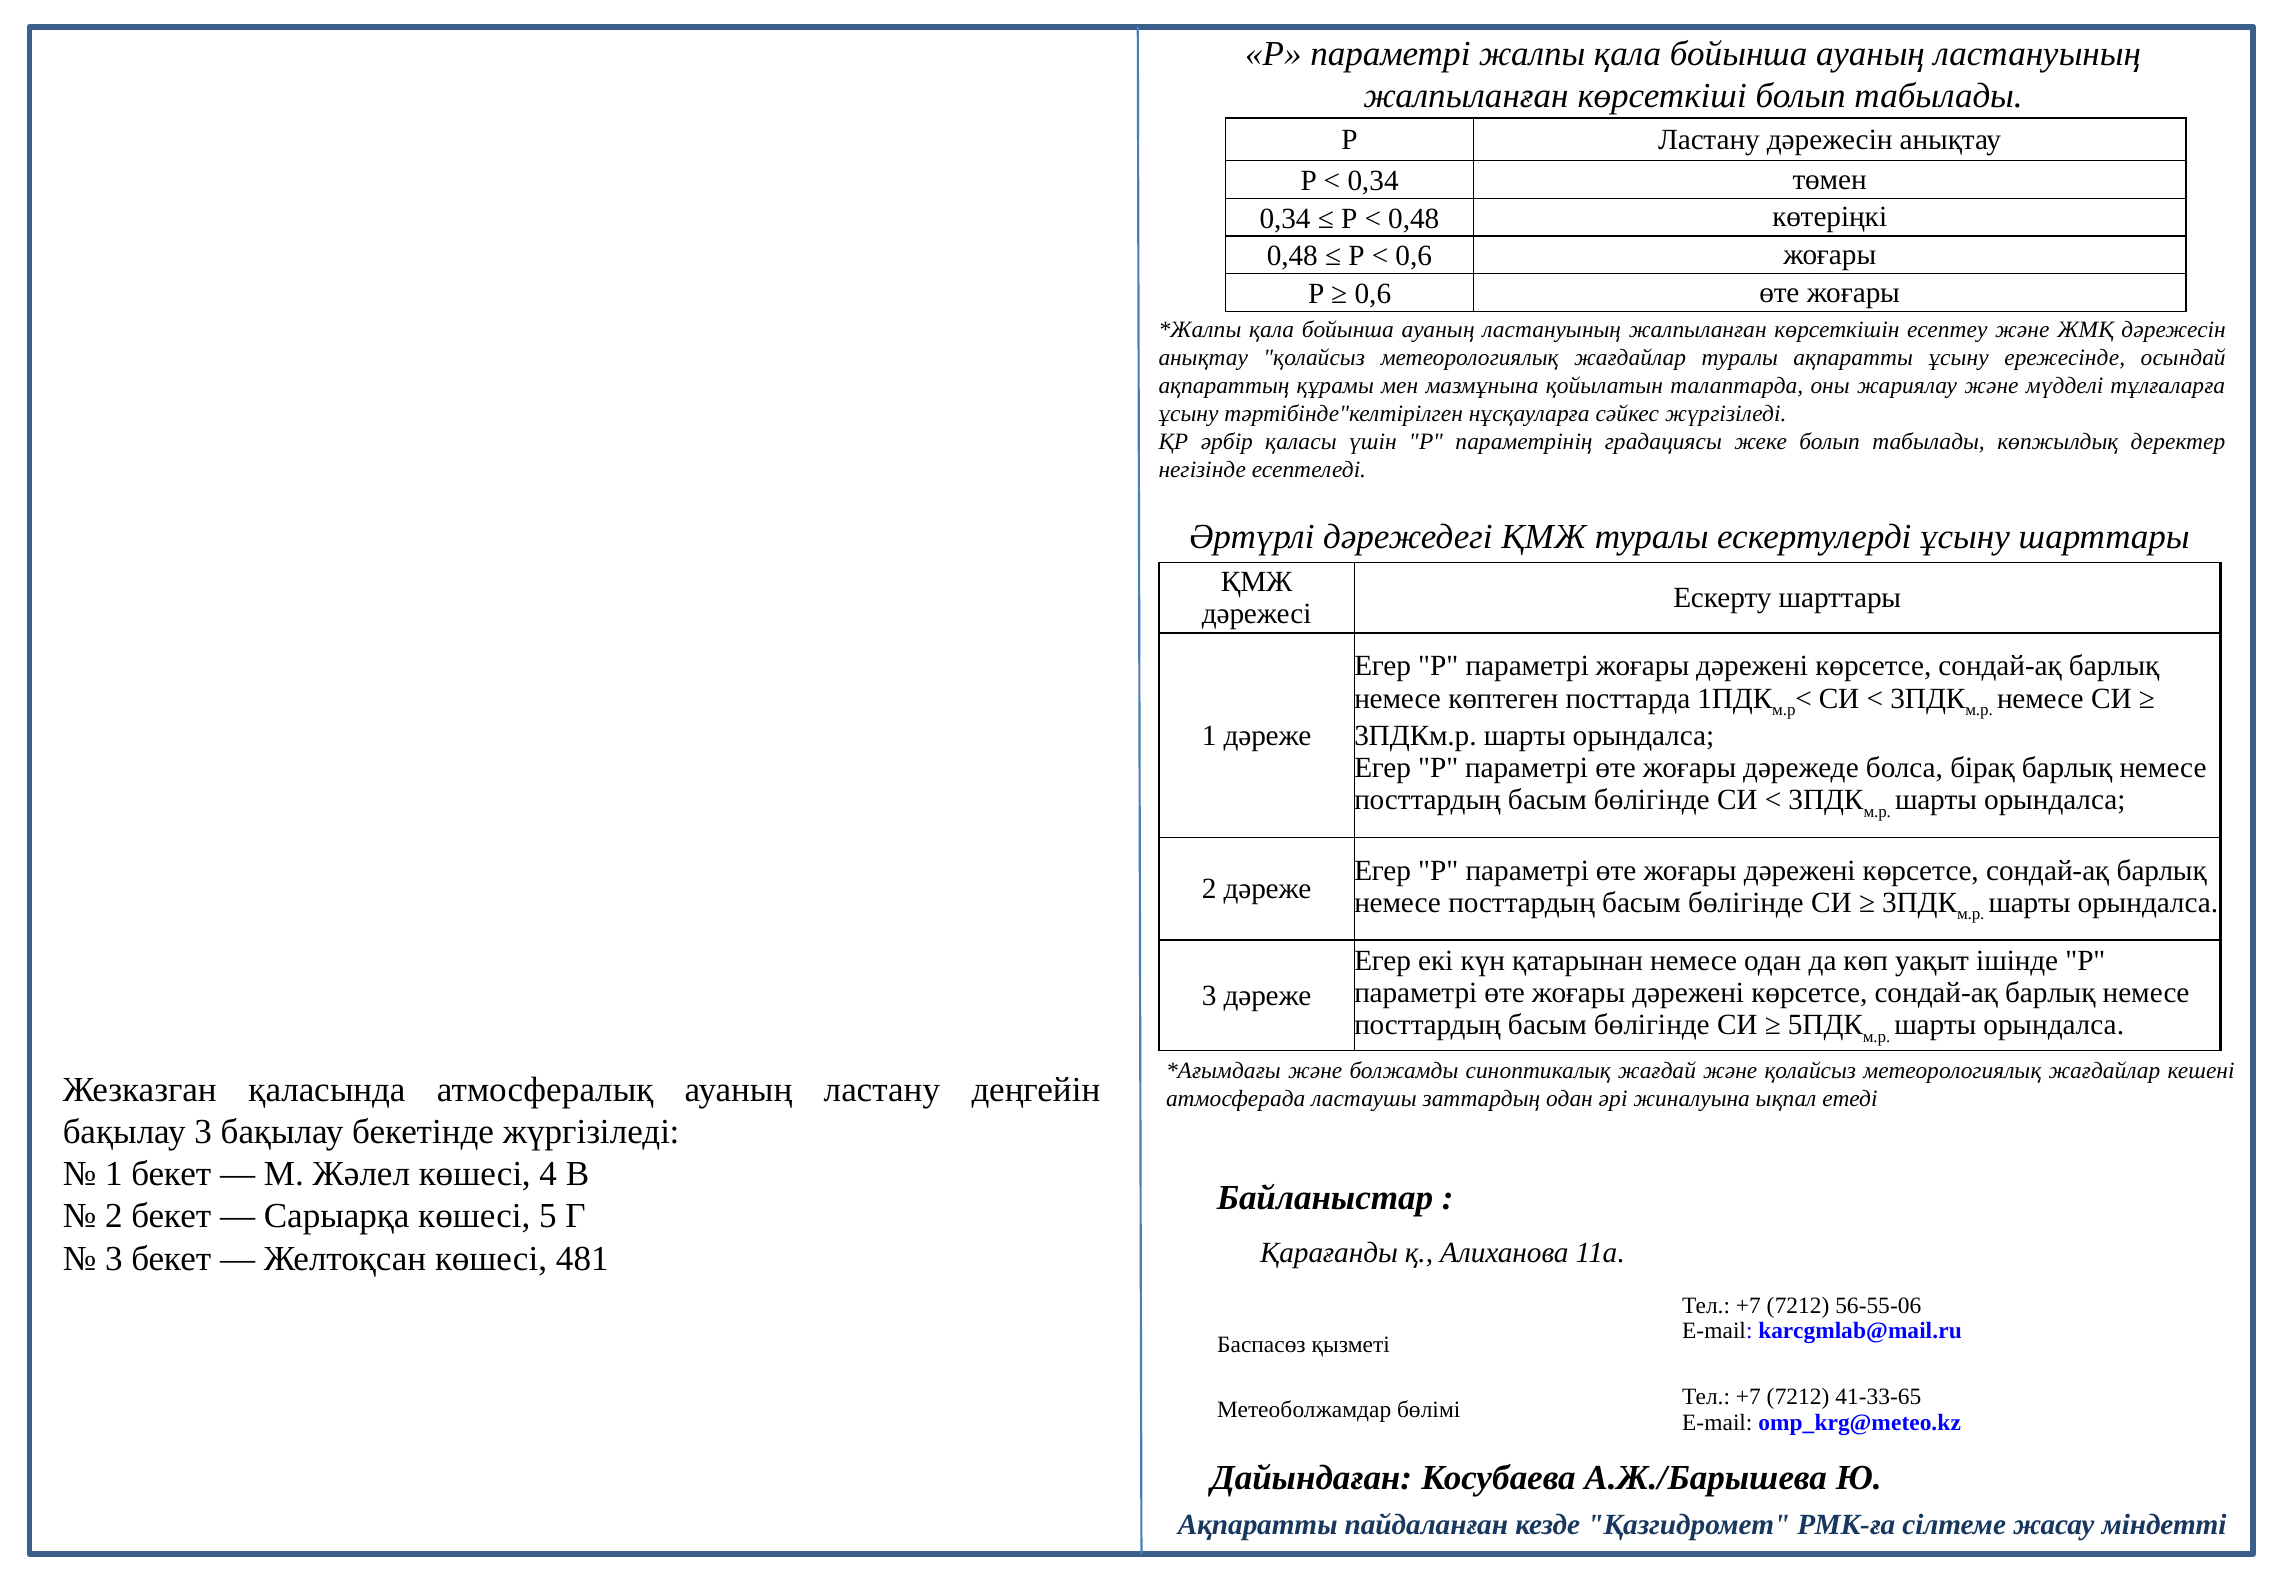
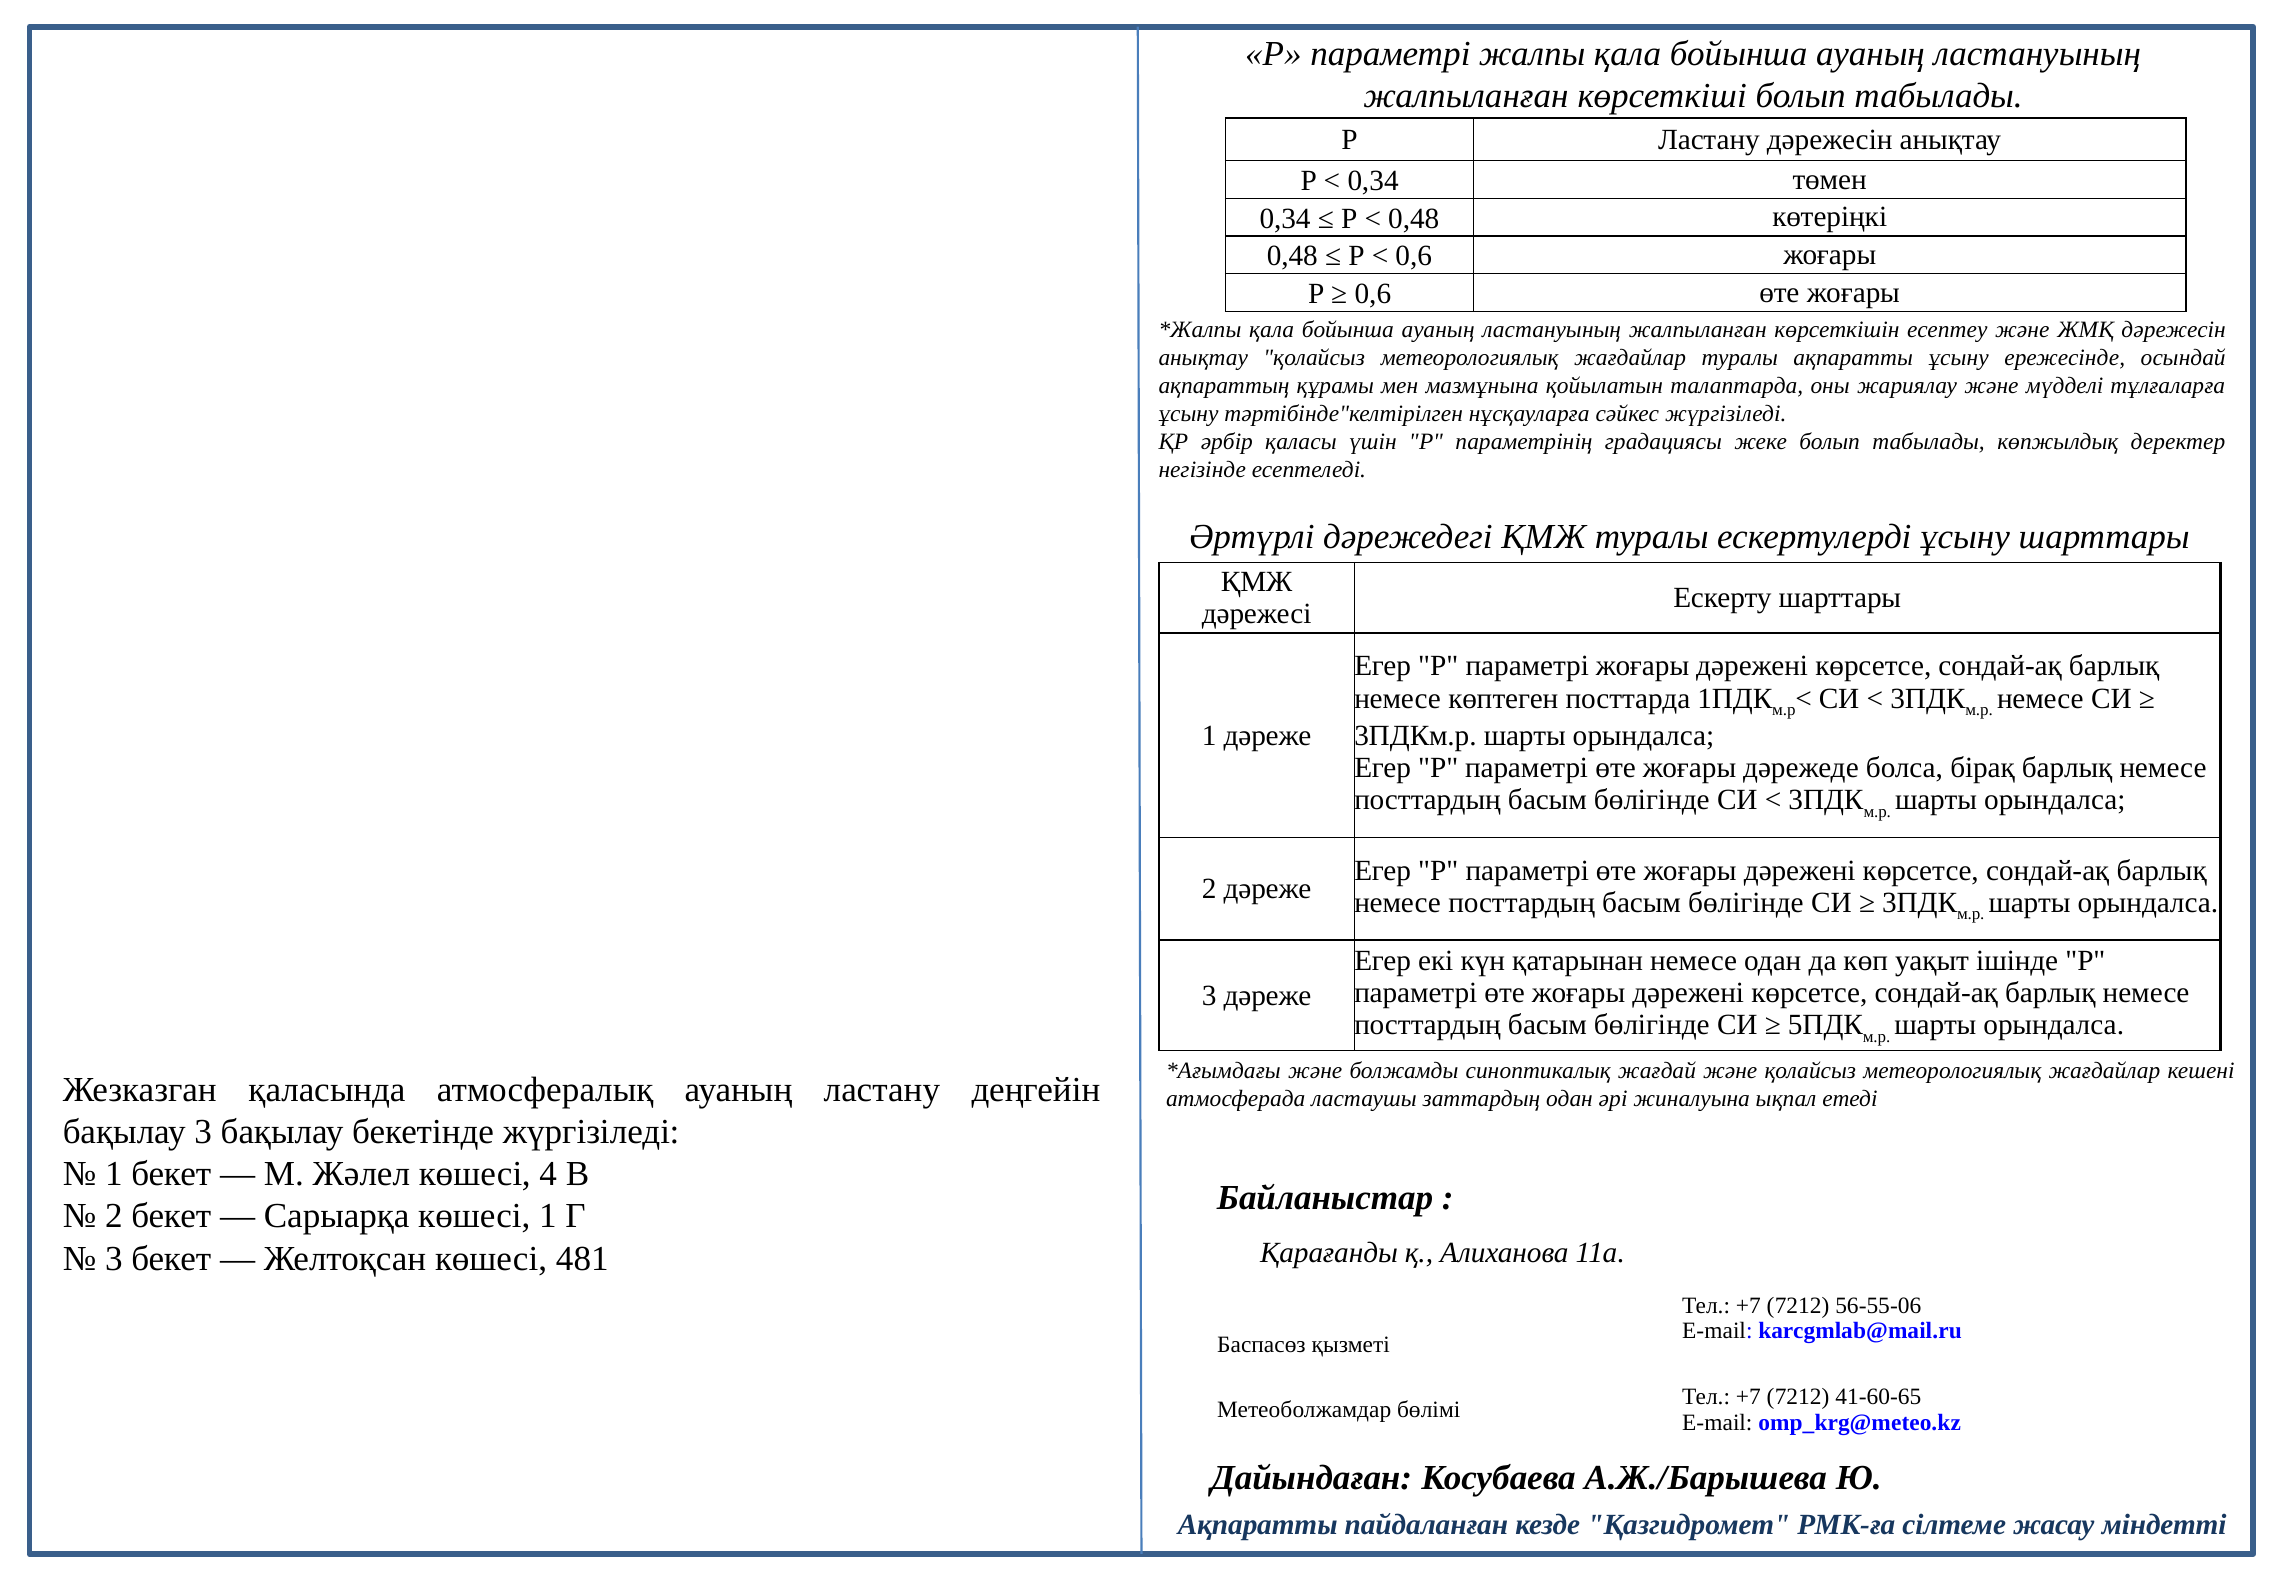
көшесі 5: 5 -> 1
41-33-65: 41-33-65 -> 41-60-65
